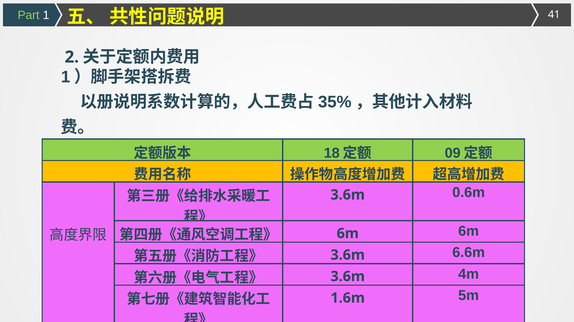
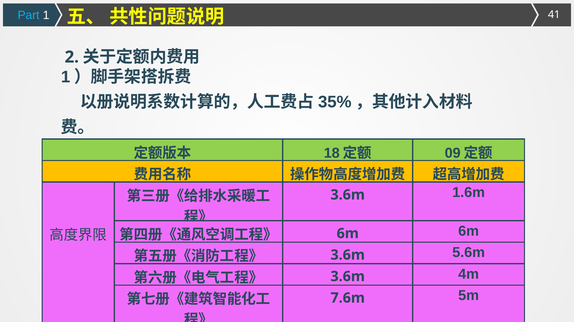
Part colour: light green -> light blue
0.6m: 0.6m -> 1.6m
6.6m: 6.6m -> 5.6m
1.6m: 1.6m -> 7.6m
